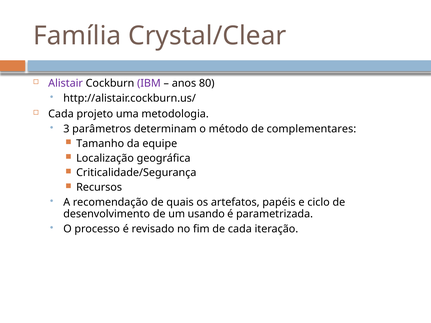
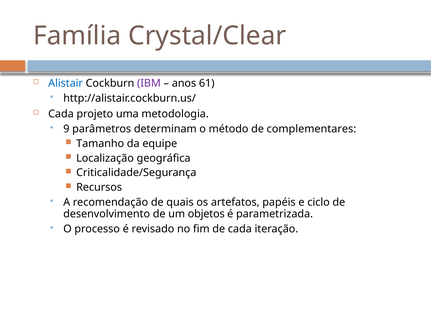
Alistair colour: purple -> blue
80: 80 -> 61
3: 3 -> 9
usando: usando -> objetos
